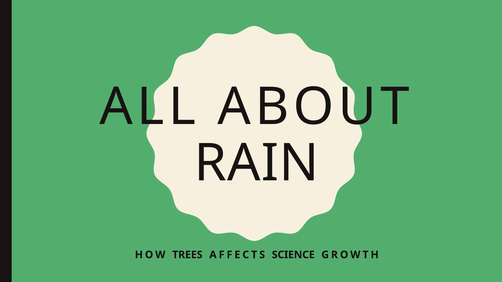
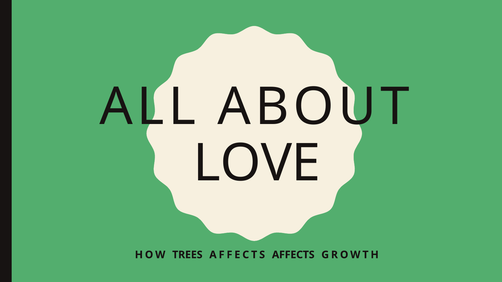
RAIN: RAIN -> LOVE
AFFECTS SCIENCE: SCIENCE -> AFFECTS
